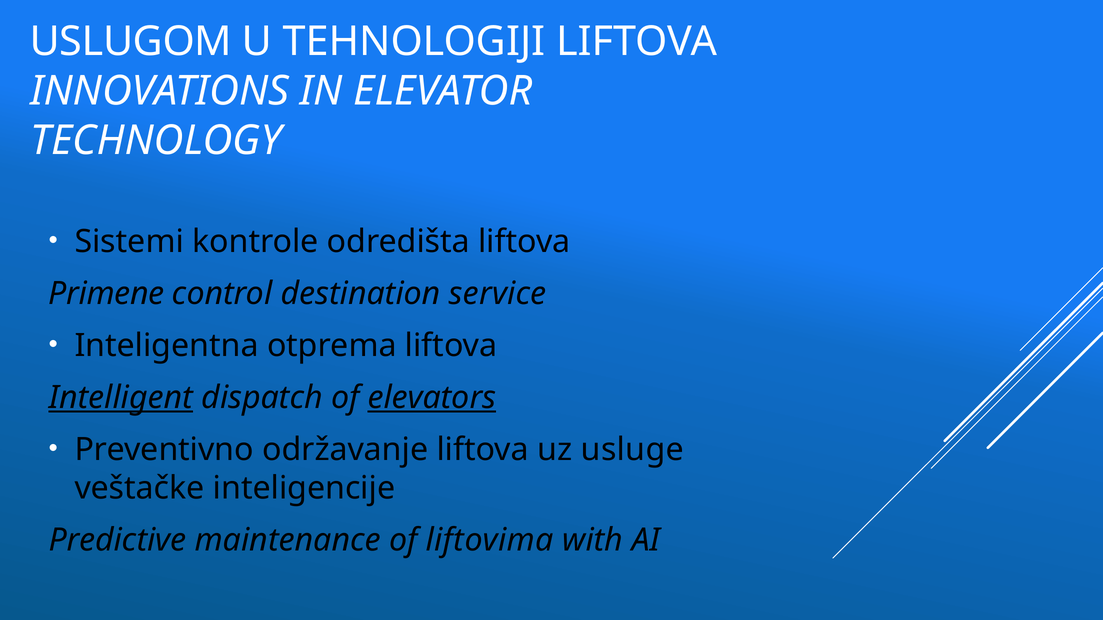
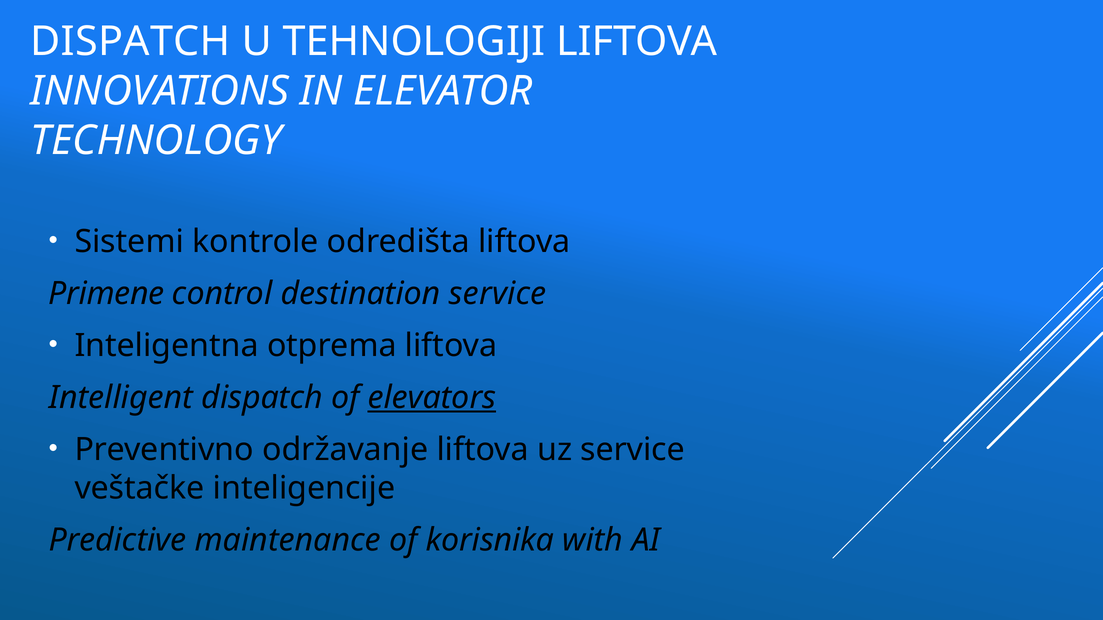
USLUGOM at (131, 42): USLUGOM -> DISPATCH
Intelligent underline: present -> none
uz usluge: usluge -> service
liftovima: liftovima -> korisnika
